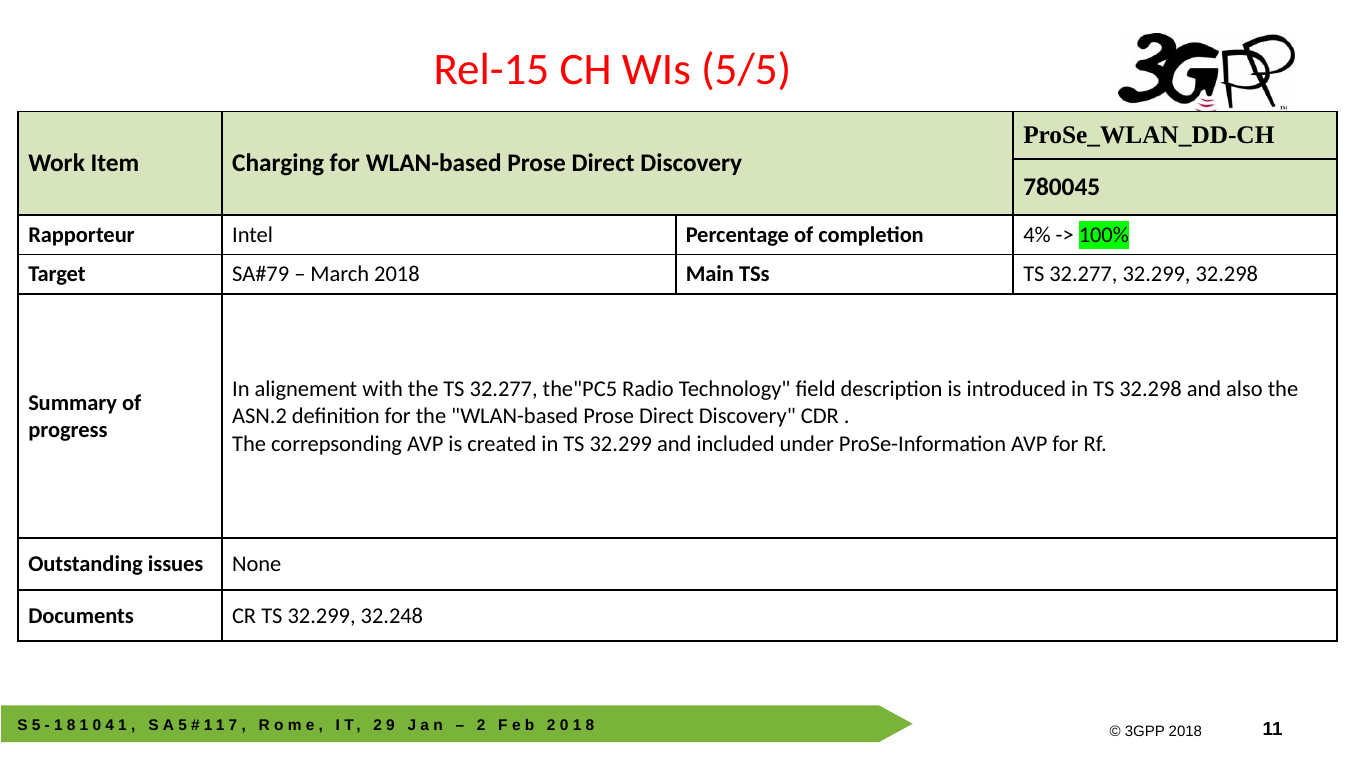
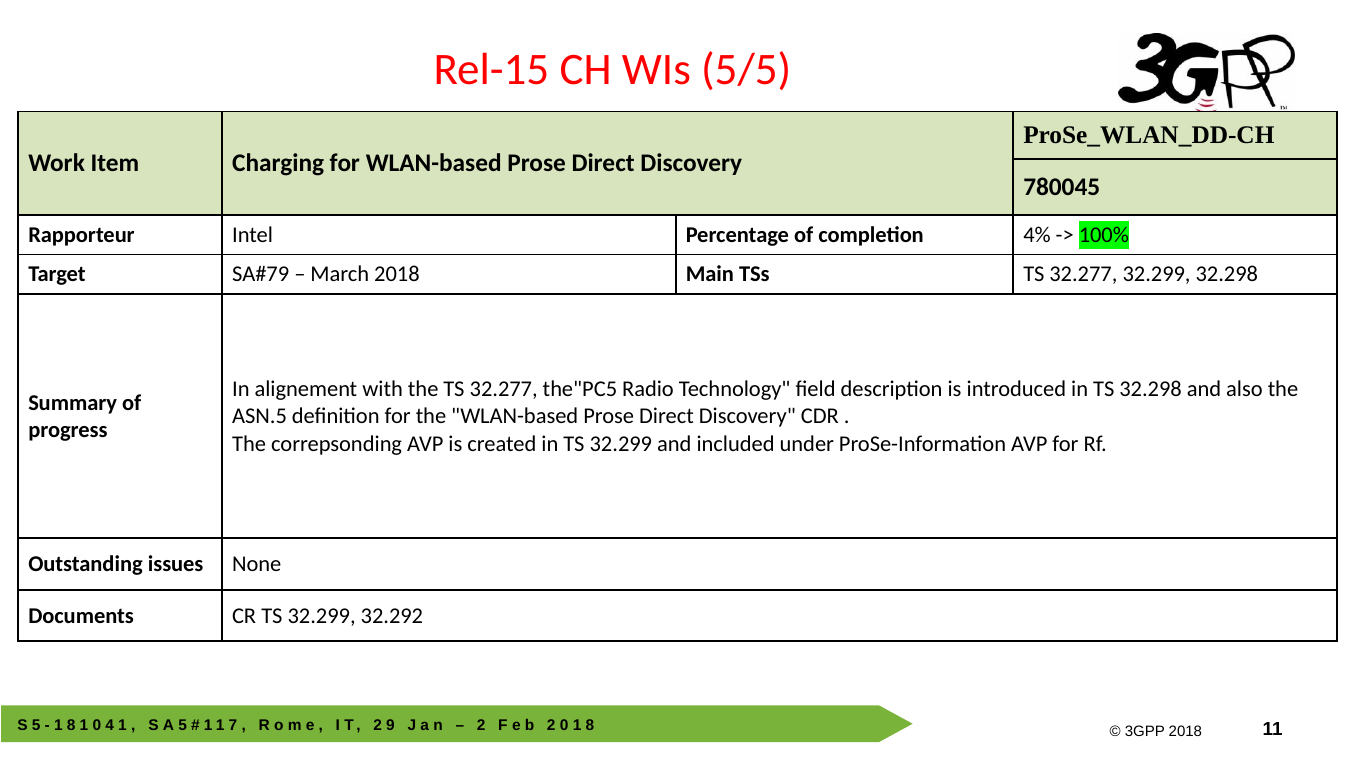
ASN.2: ASN.2 -> ASN.5
32.248: 32.248 -> 32.292
